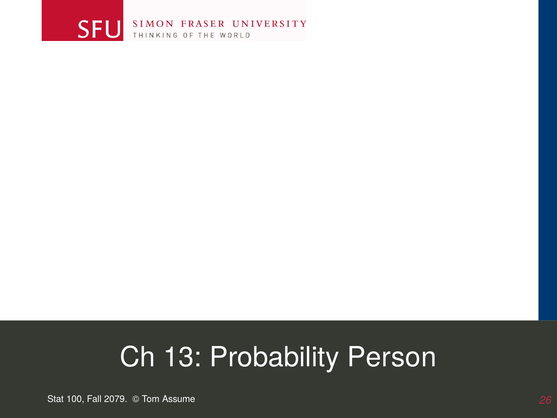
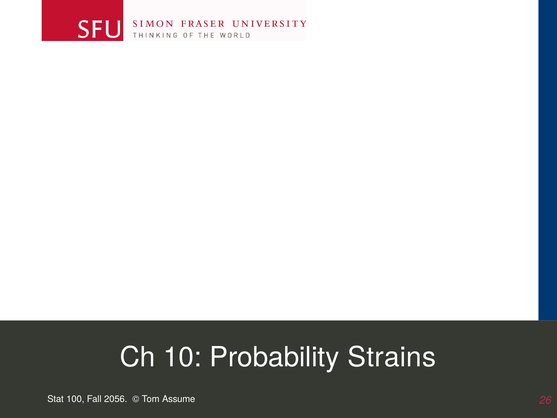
13: 13 -> 10
Person: Person -> Strains
2079: 2079 -> 2056
